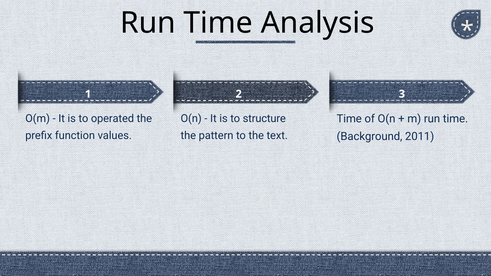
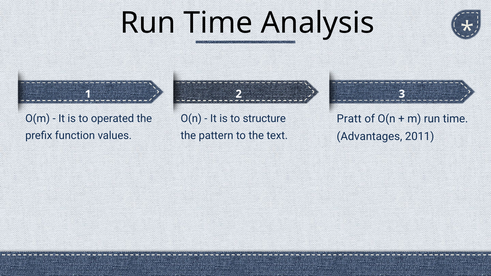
Time at (349, 119): Time -> Pratt
Background: Background -> Advantages
